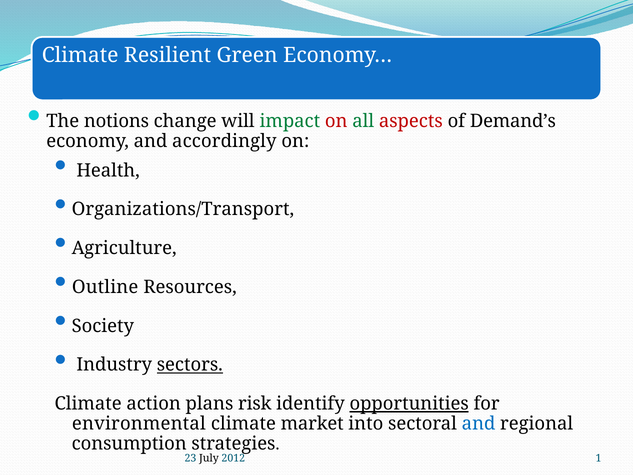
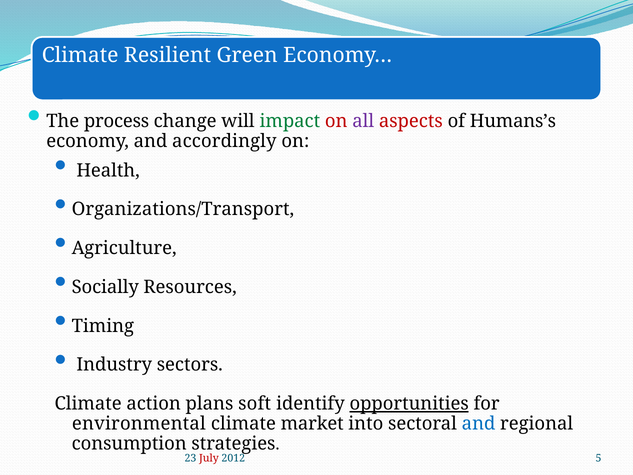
notions: notions -> process
all colour: green -> purple
Demand’s: Demand’s -> Humans’s
Outline: Outline -> Socially
Society: Society -> Timing
sectors underline: present -> none
risk: risk -> soft
July colour: black -> red
1: 1 -> 5
